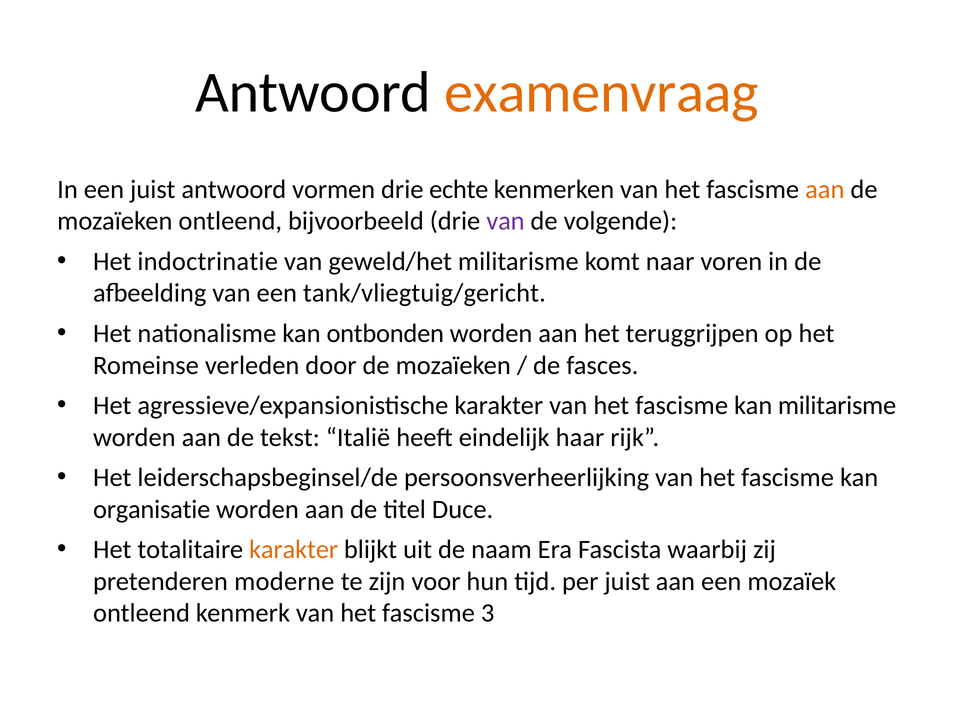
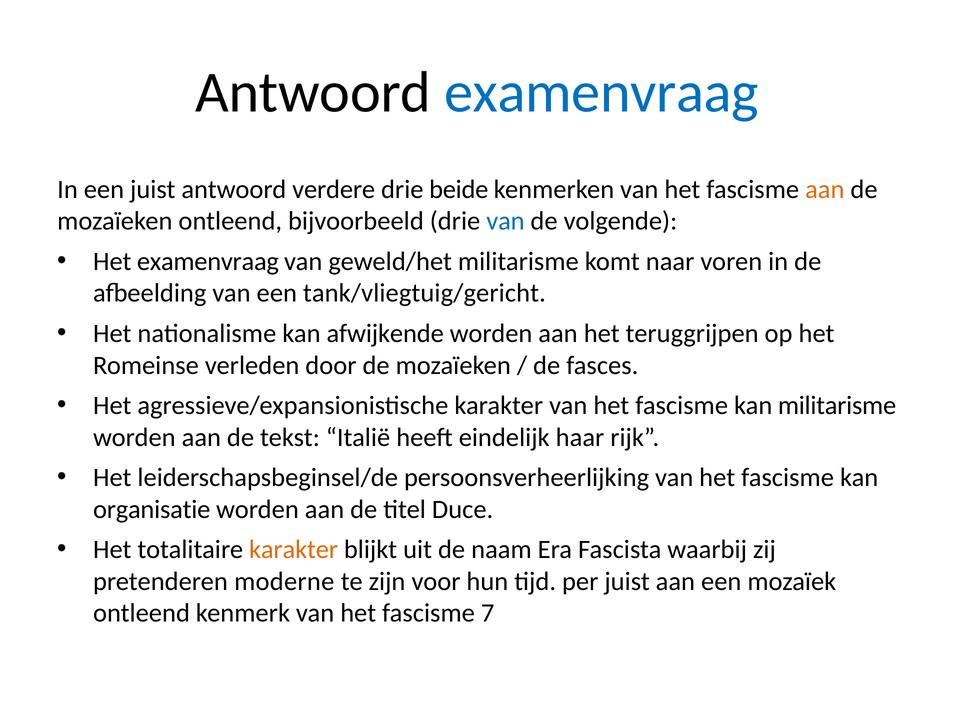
examenvraag at (602, 92) colour: orange -> blue
vormen: vormen -> verdere
echte: echte -> beide
van at (505, 221) colour: purple -> blue
Het indoctrinatie: indoctrinatie -> examenvraag
ontbonden: ontbonden -> afwijkende
3: 3 -> 7
